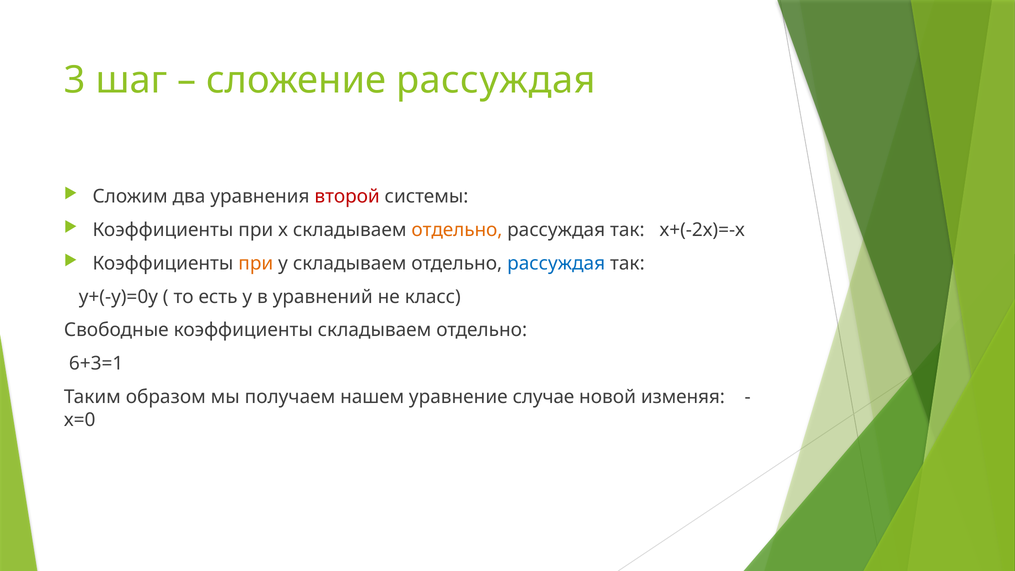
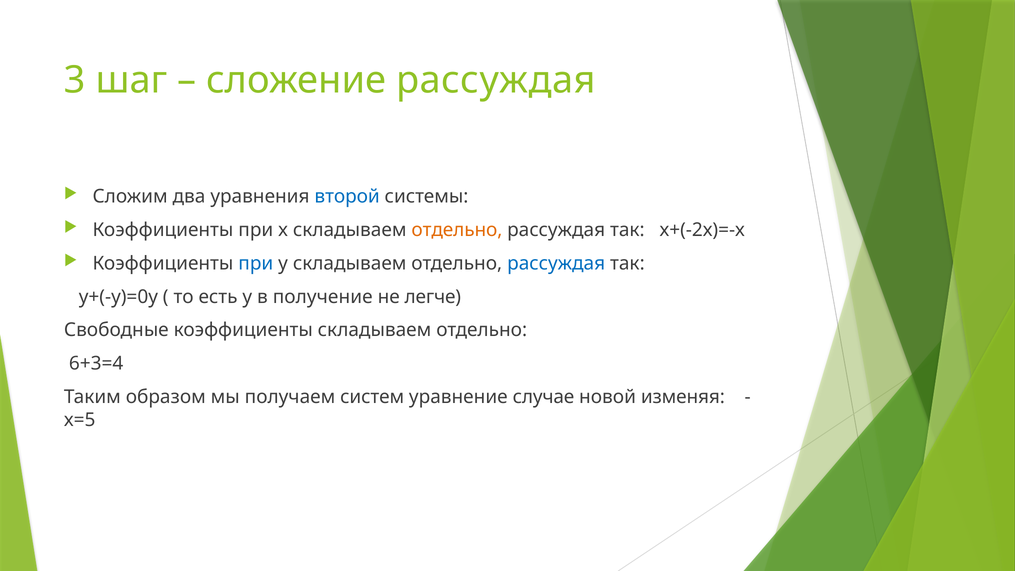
второй colour: red -> blue
при at (256, 263) colour: orange -> blue
уравнений: уравнений -> получение
класс: класс -> легче
6+3=1: 6+3=1 -> 6+3=4
нашем: нашем -> систем
х=0: х=0 -> х=5
